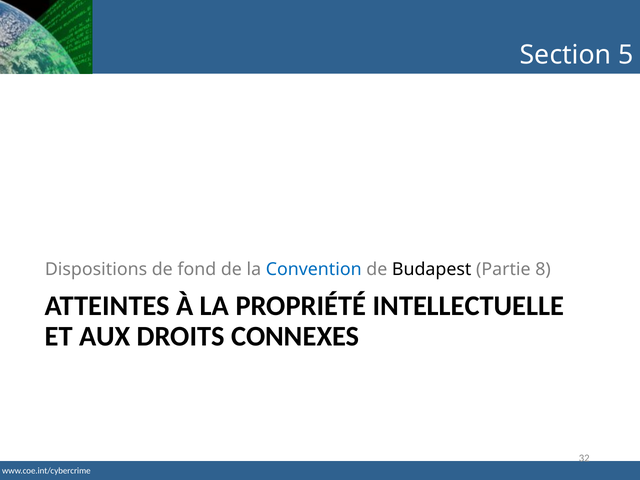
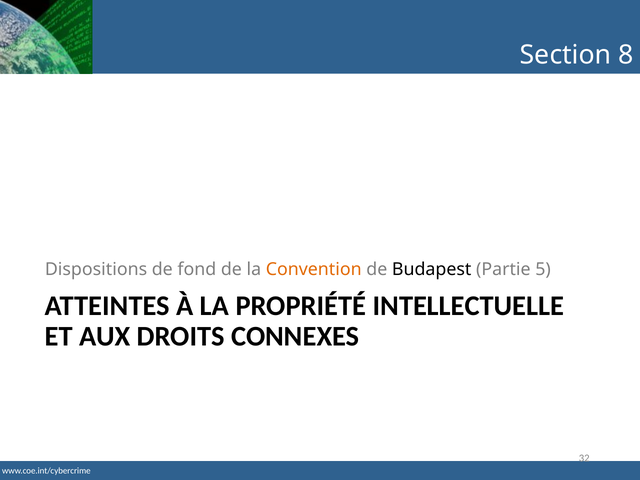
5: 5 -> 8
Convention colour: blue -> orange
8: 8 -> 5
